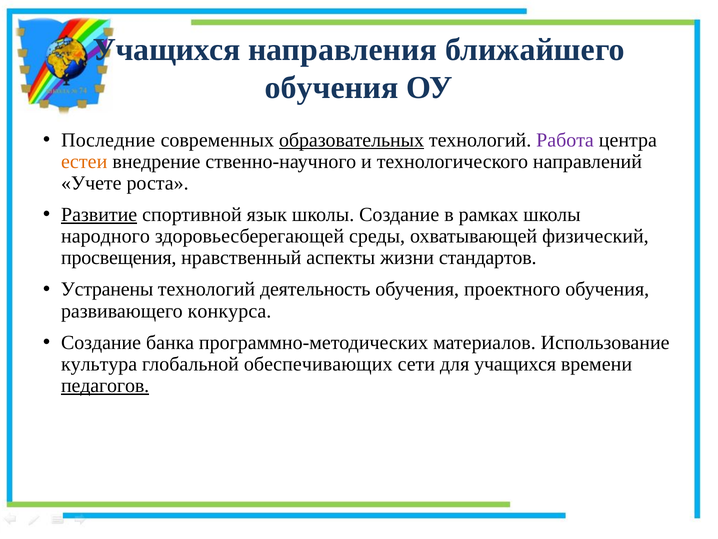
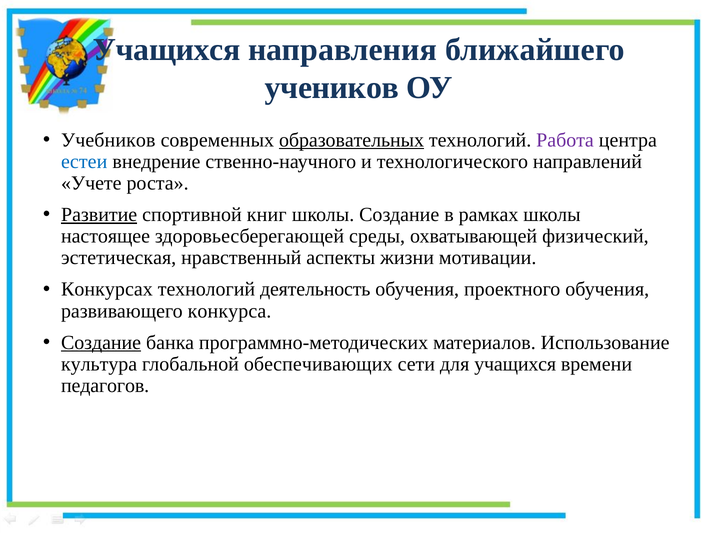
обучения at (332, 88): обучения -> учеников
Последние: Последние -> Учебников
естеи colour: orange -> blue
язык: язык -> книг
народного: народного -> настоящее
просвещения: просвещения -> эстетическая
стандартов: стандартов -> мотивации
Устранены: Устранены -> Конкурсах
Создание at (101, 342) underline: none -> present
педагогов underline: present -> none
